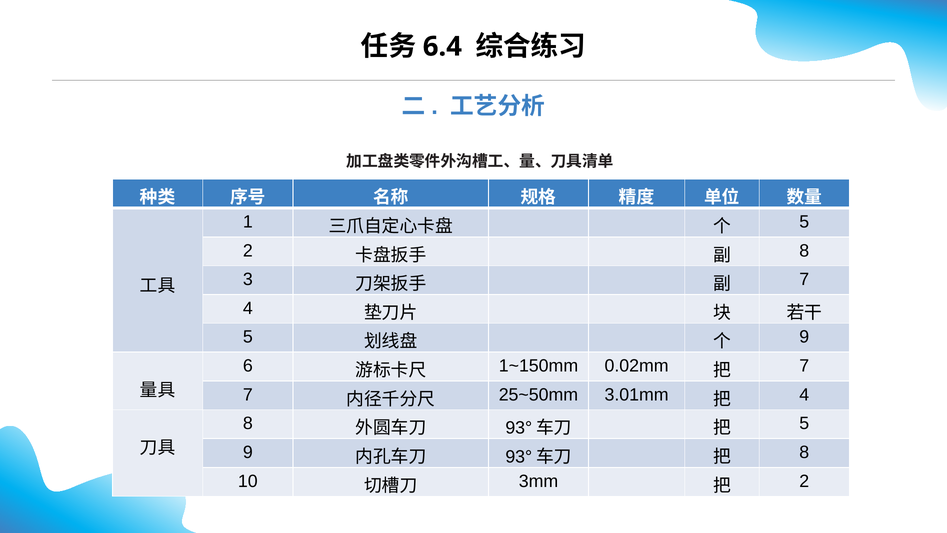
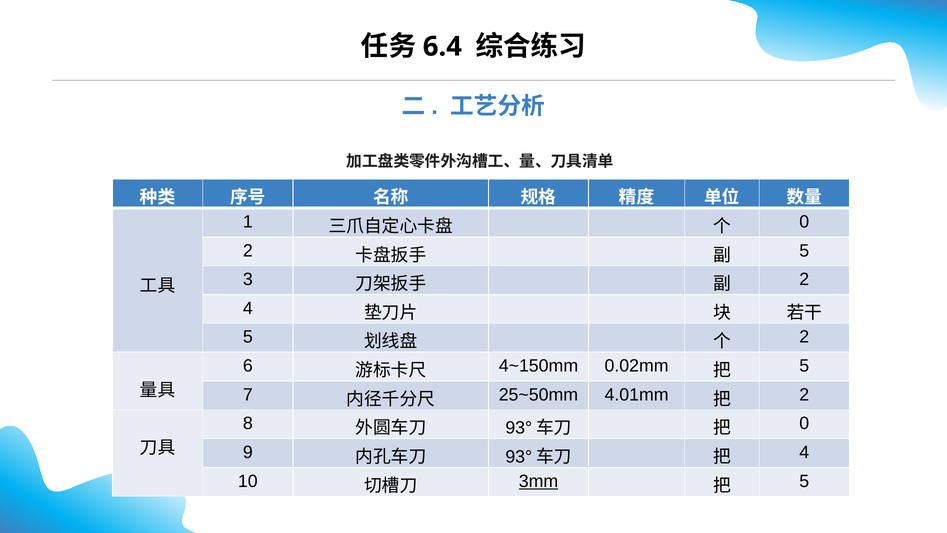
5 at (804, 222): 5 -> 0
8 at (804, 251): 8 -> 5
7 at (804, 279): 7 -> 2
9 at (804, 337): 9 -> 2
1~150mm: 1~150mm -> 4~150mm
7 at (804, 366): 7 -> 5
3.01mm: 3.01mm -> 4.01mm
4 at (804, 395): 4 -> 2
5 at (804, 423): 5 -> 0
8 at (804, 452): 8 -> 4
3mm underline: none -> present
2 at (804, 481): 2 -> 5
